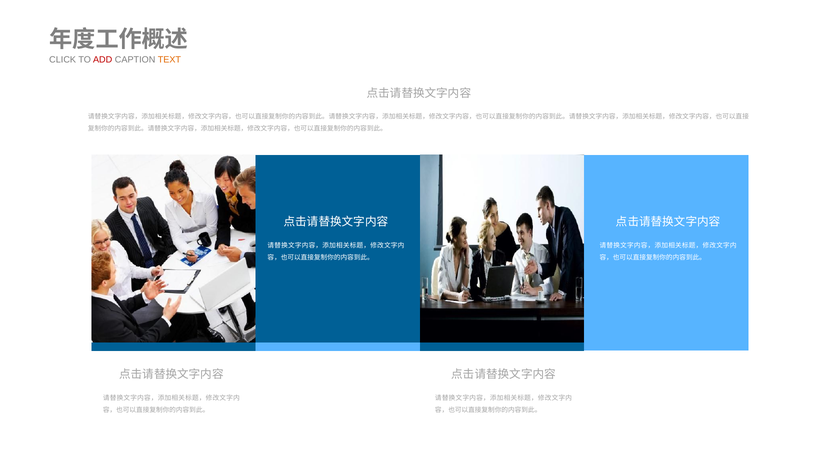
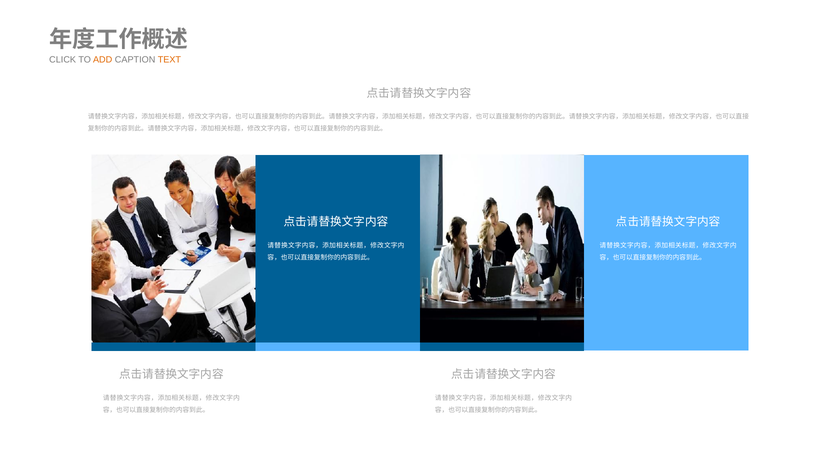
ADD colour: red -> orange
